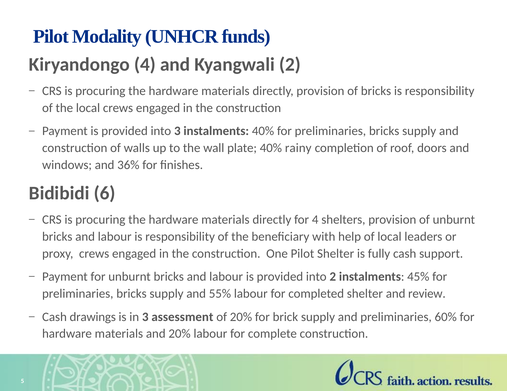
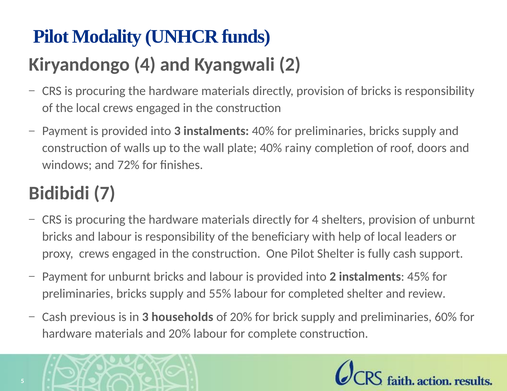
36%: 36% -> 72%
6: 6 -> 7
drawings: drawings -> previous
assessment: assessment -> households
